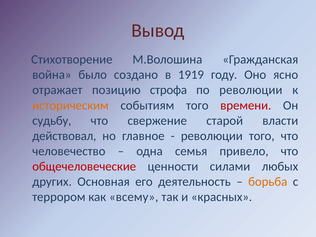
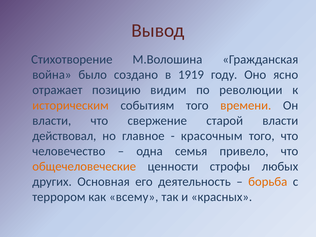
строфа: строфа -> видим
времени colour: red -> orange
судьбу at (52, 121): судьбу -> власти
революции at (212, 136): революции -> красочным
общечеловеческие colour: red -> orange
силами: силами -> строфы
